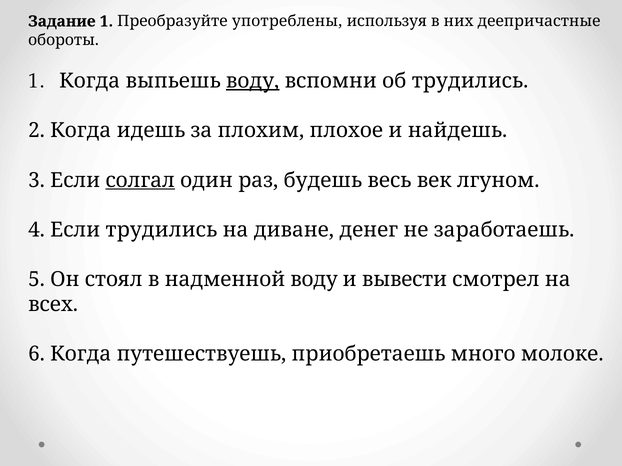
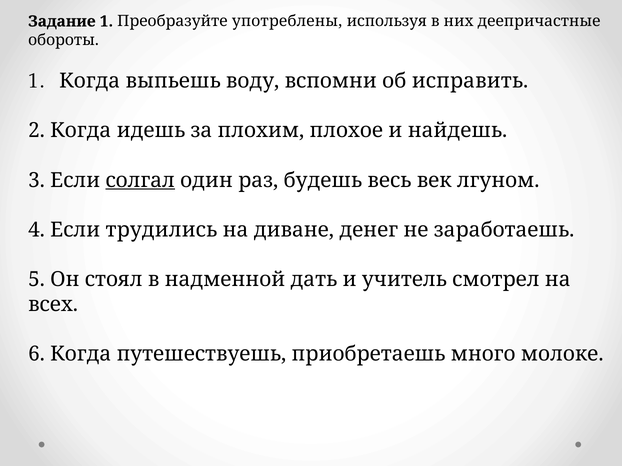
воду at (253, 81) underline: present -> none
об трудились: трудились -> исправить
надменной воду: воду -> дать
вывести: вывести -> учитель
